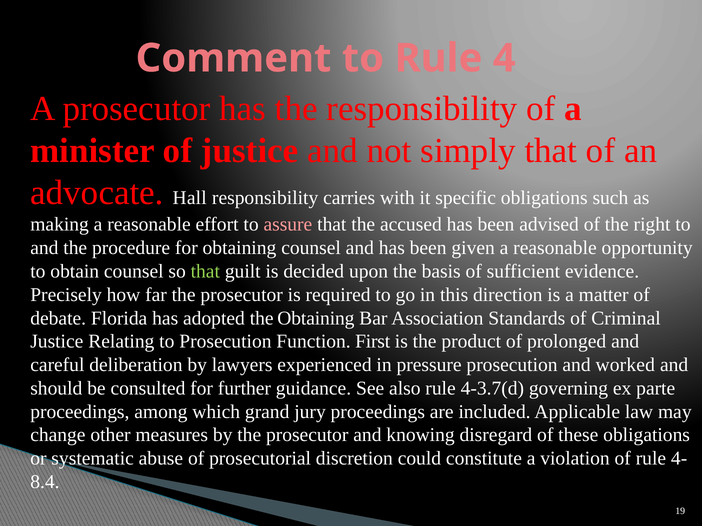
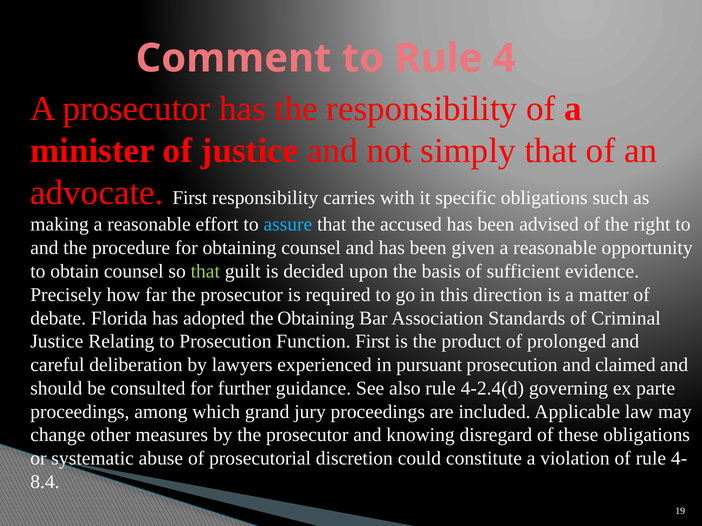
advocate Hall: Hall -> First
assure colour: pink -> light blue
pressure: pressure -> pursuant
worked: worked -> claimed
4-3.7(d: 4-3.7(d -> 4-2.4(d
